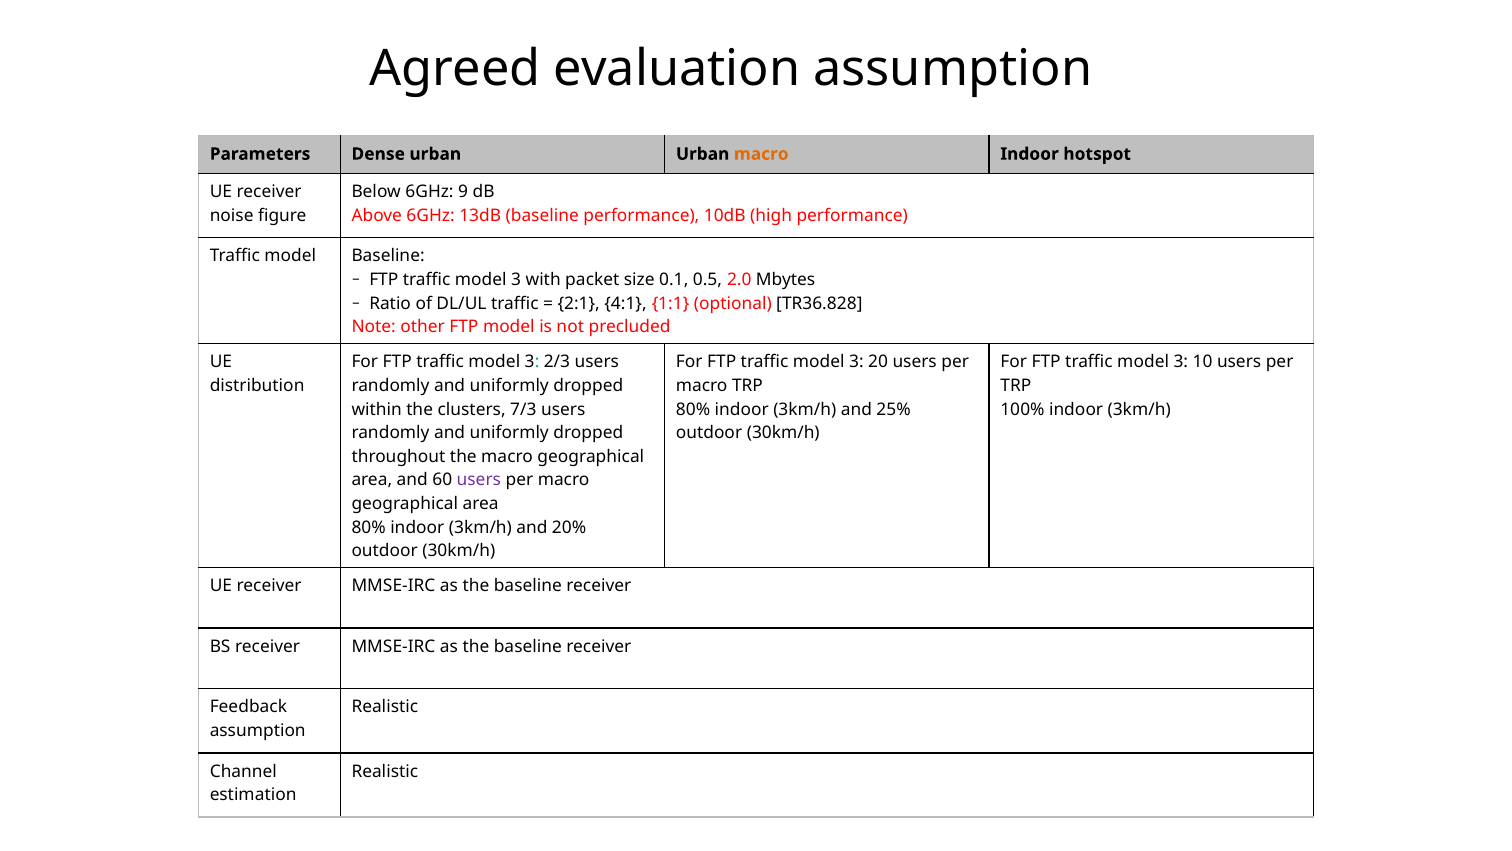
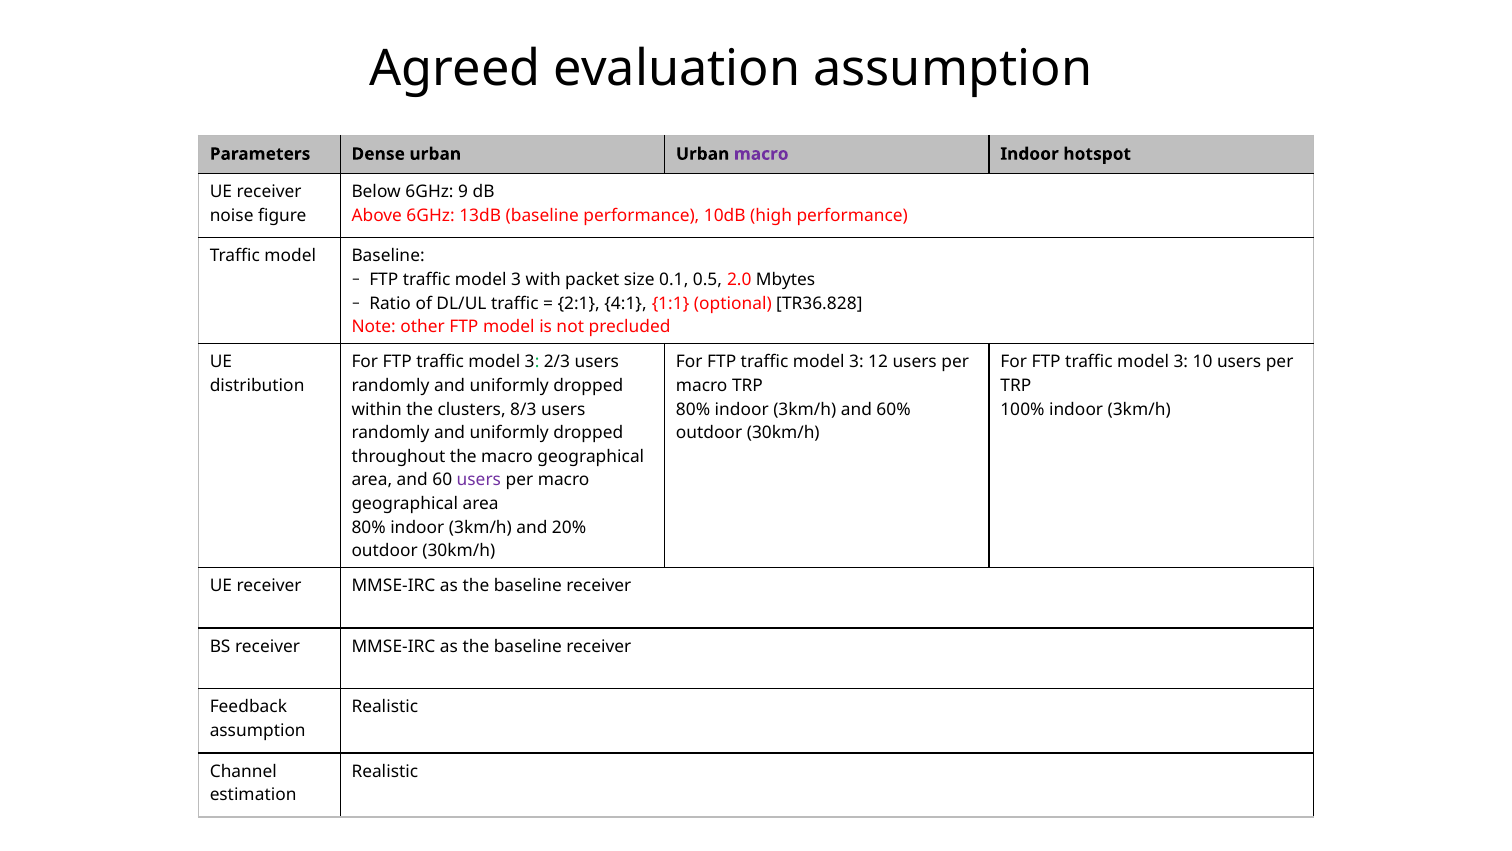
macro at (761, 154) colour: orange -> purple
20: 20 -> 12
7/3: 7/3 -> 8/3
25%: 25% -> 60%
